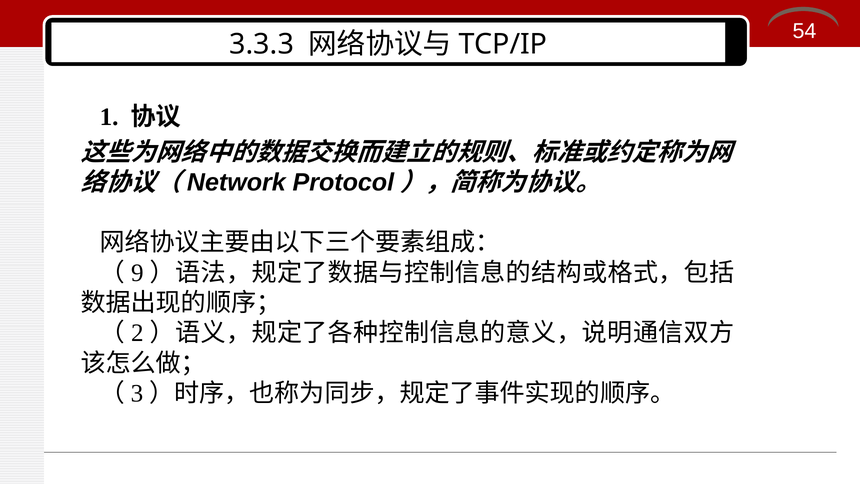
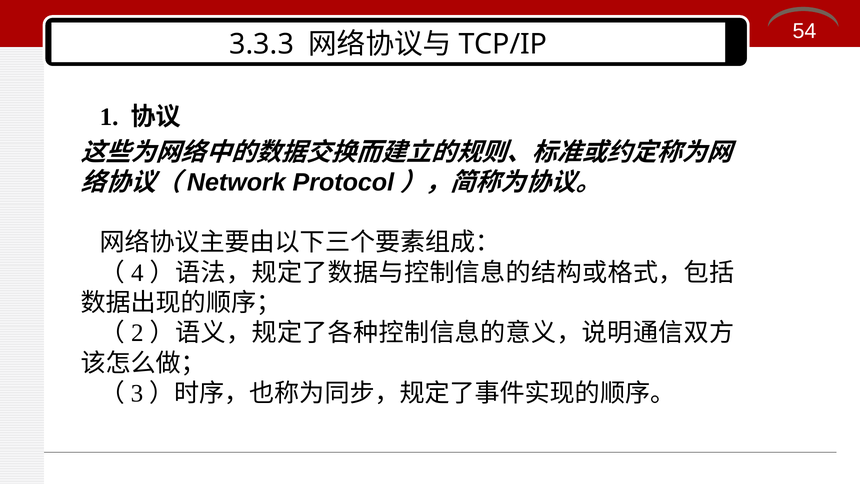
9: 9 -> 4
